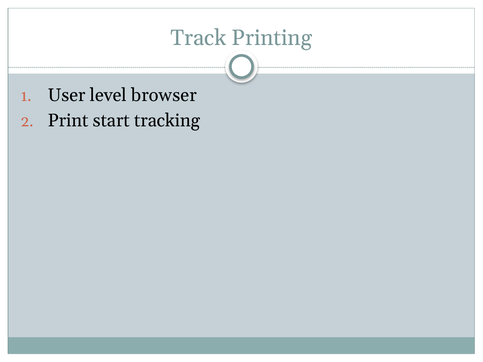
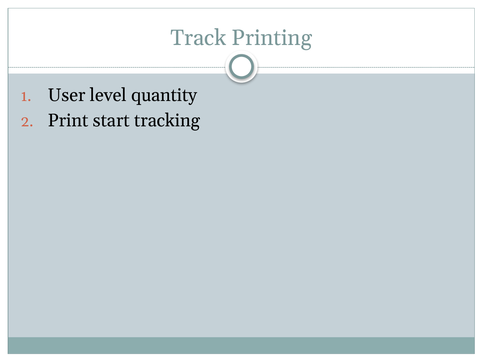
browser: browser -> quantity
